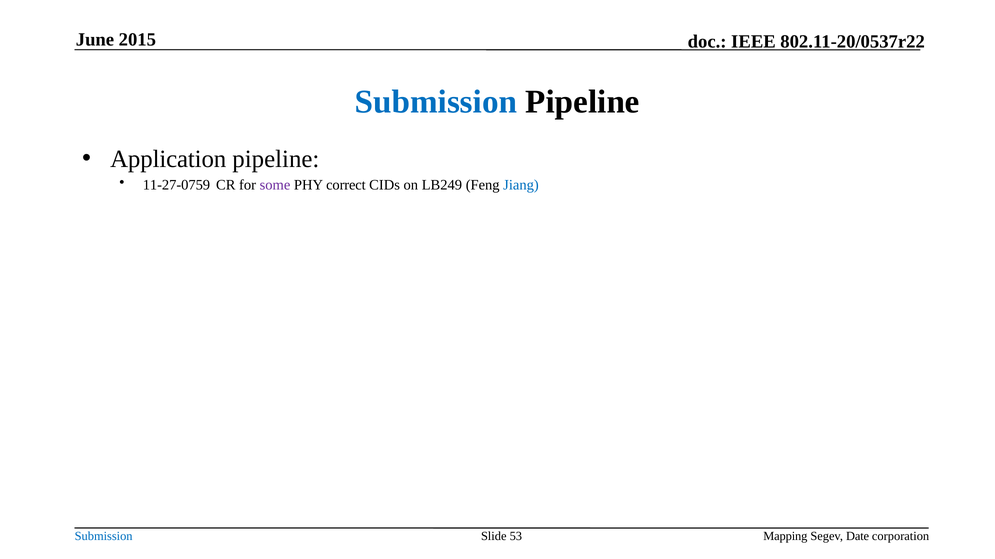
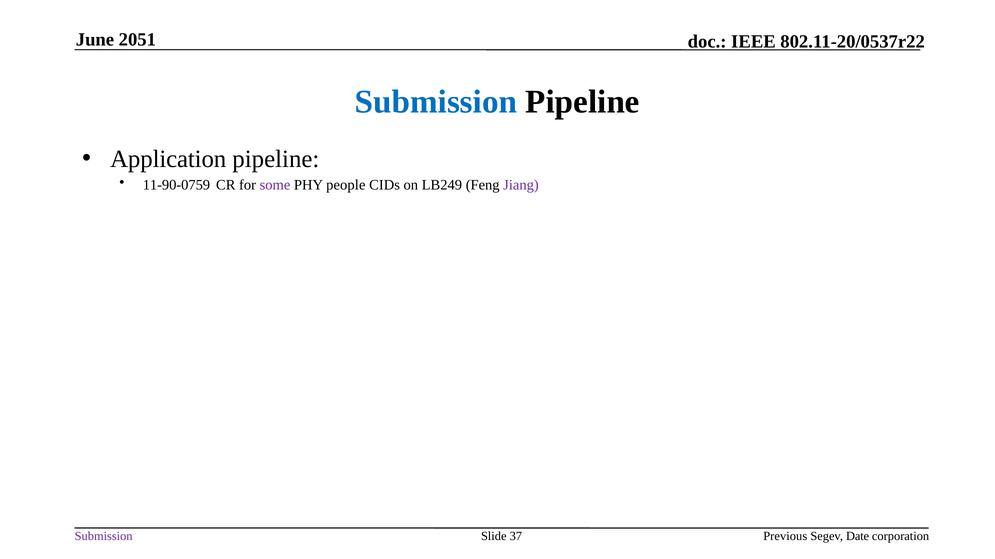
2015: 2015 -> 2051
11-27-0759: 11-27-0759 -> 11-90-0759
correct: correct -> people
Jiang colour: blue -> purple
Submission at (104, 537) colour: blue -> purple
53: 53 -> 37
Mapping: Mapping -> Previous
